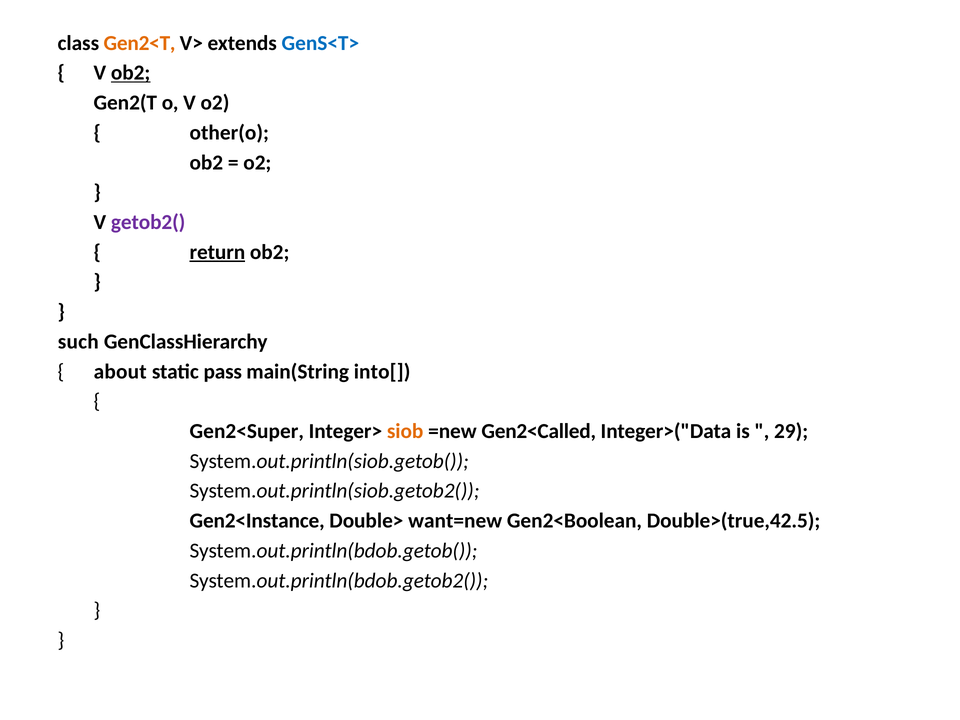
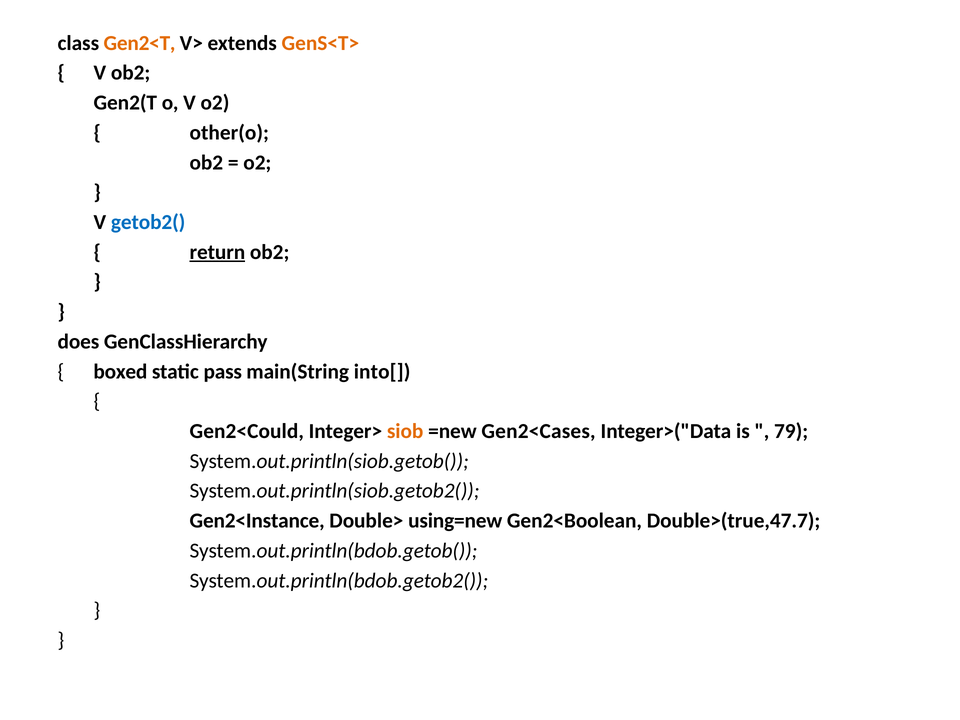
GenS<T> colour: blue -> orange
ob2 at (131, 73) underline: present -> none
getob2( colour: purple -> blue
such: such -> does
about: about -> boxed
Gen2<Super: Gen2<Super -> Gen2<Could
Gen2<Called: Gen2<Called -> Gen2<Cases
29: 29 -> 79
want=new: want=new -> using=new
Double>(true,42.5: Double>(true,42.5 -> Double>(true,47.7
